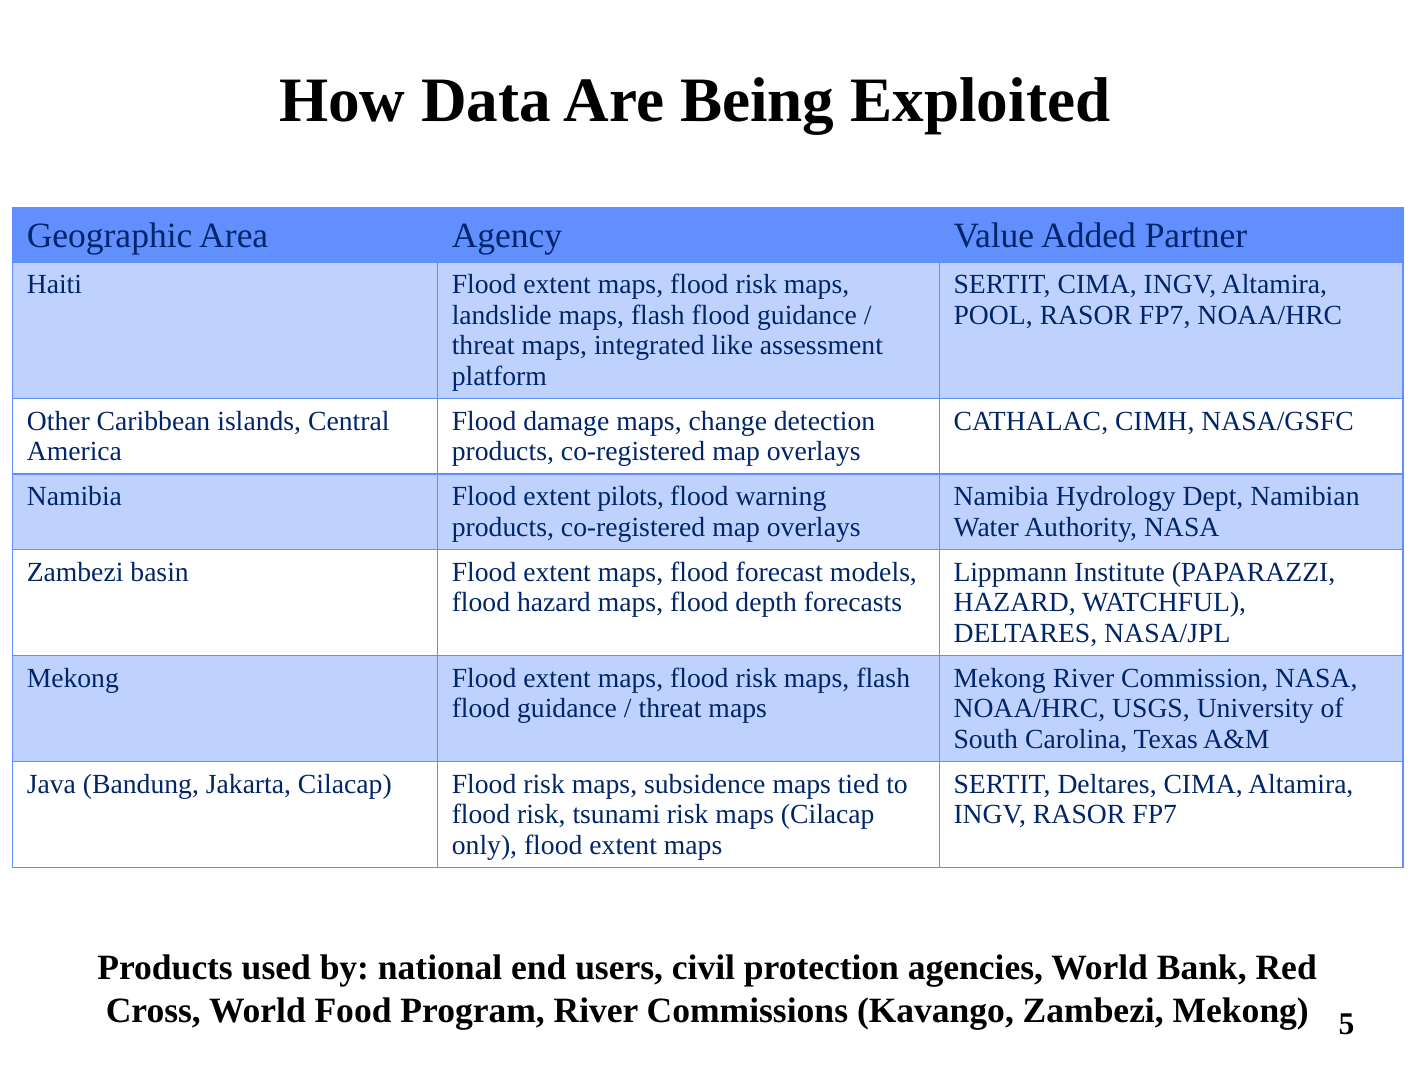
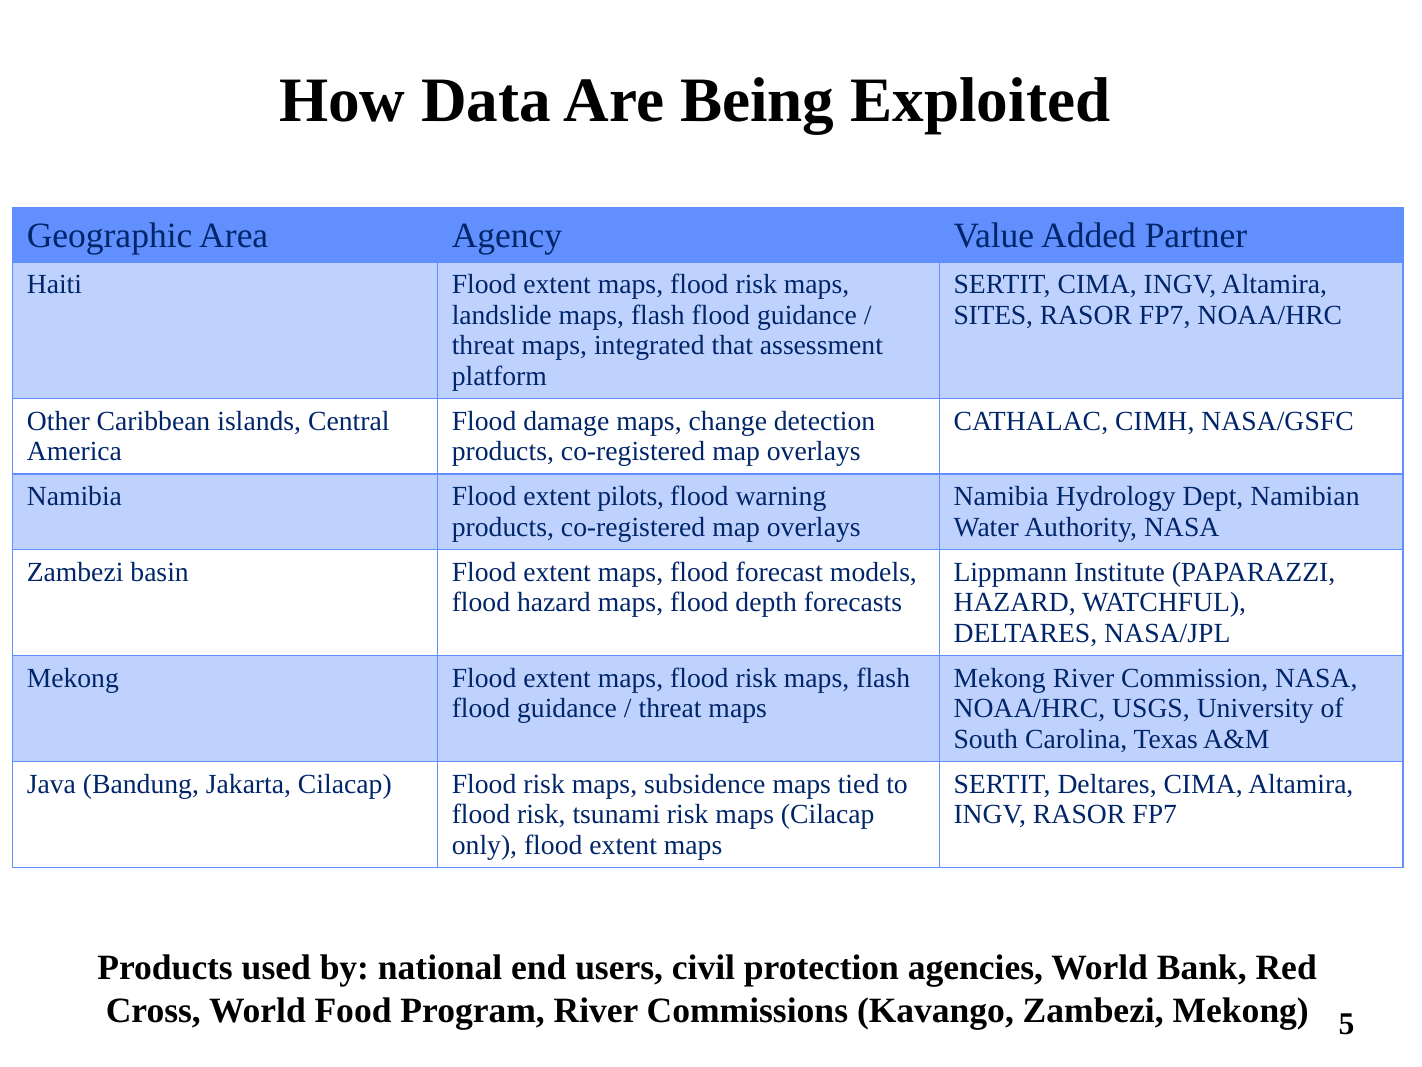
POOL: POOL -> SITES
like: like -> that
